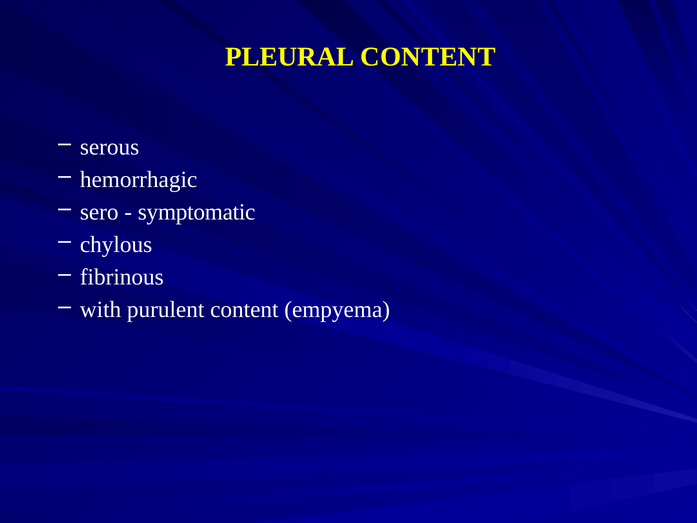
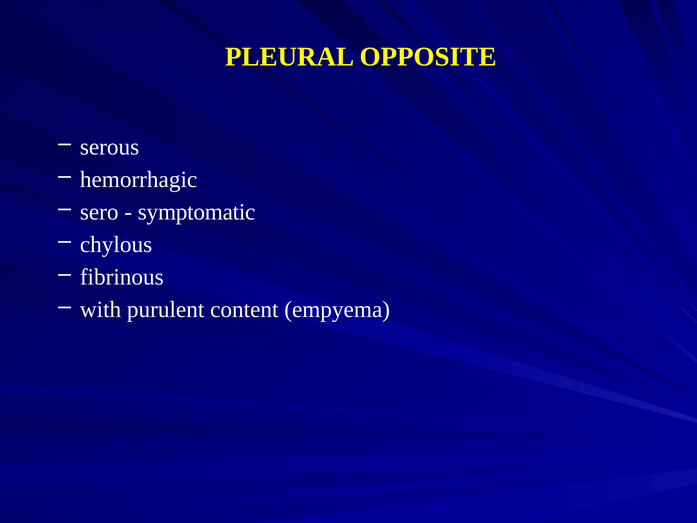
PLEURAL CONTENT: CONTENT -> OPPOSITE
